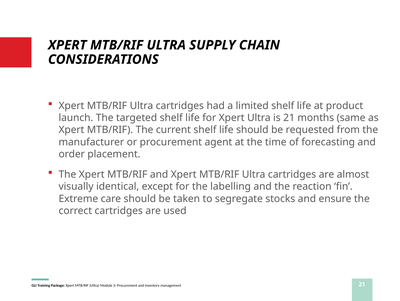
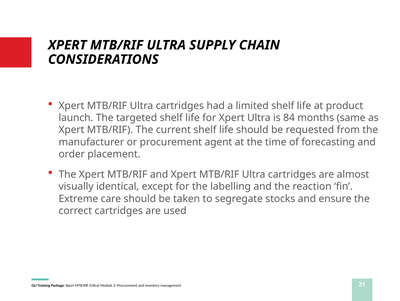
is 21: 21 -> 84
